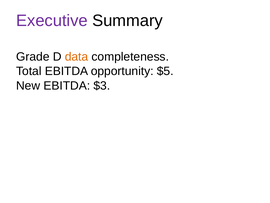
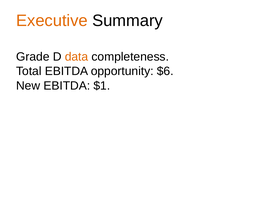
Executive colour: purple -> orange
$5: $5 -> $6
$3: $3 -> $1
